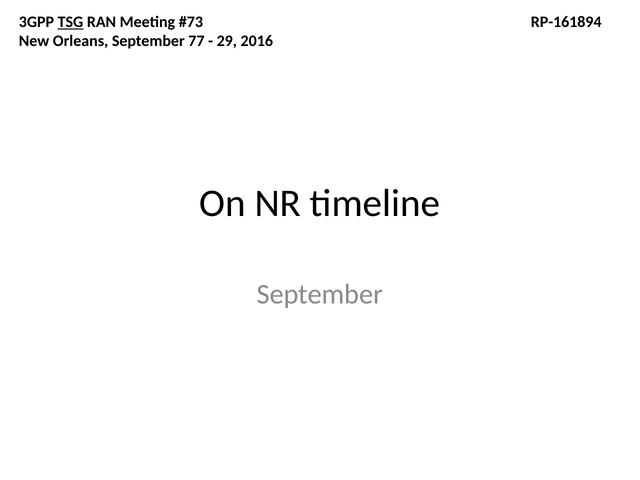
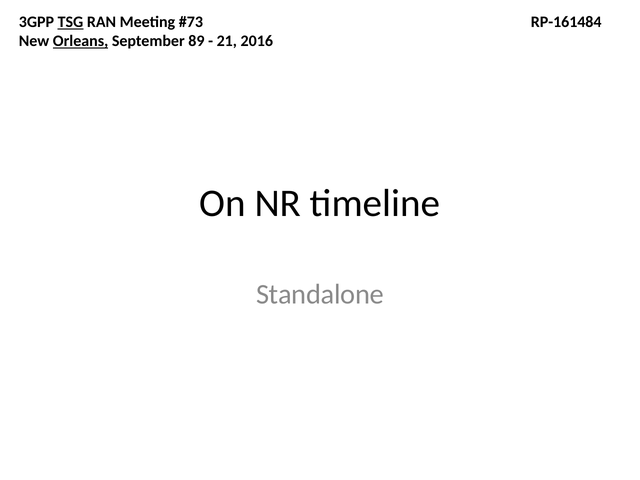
RP-161894: RP-161894 -> RP-161484
Orleans underline: none -> present
77: 77 -> 89
29: 29 -> 21
September at (320, 294): September -> Standalone
